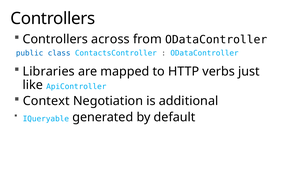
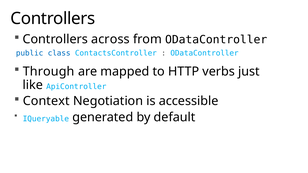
Libraries: Libraries -> Through
additional: additional -> accessible
